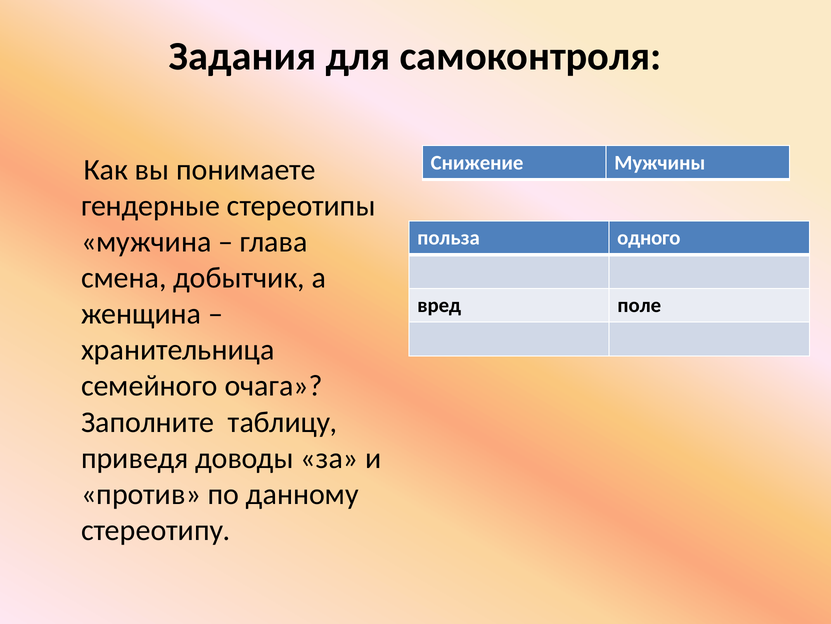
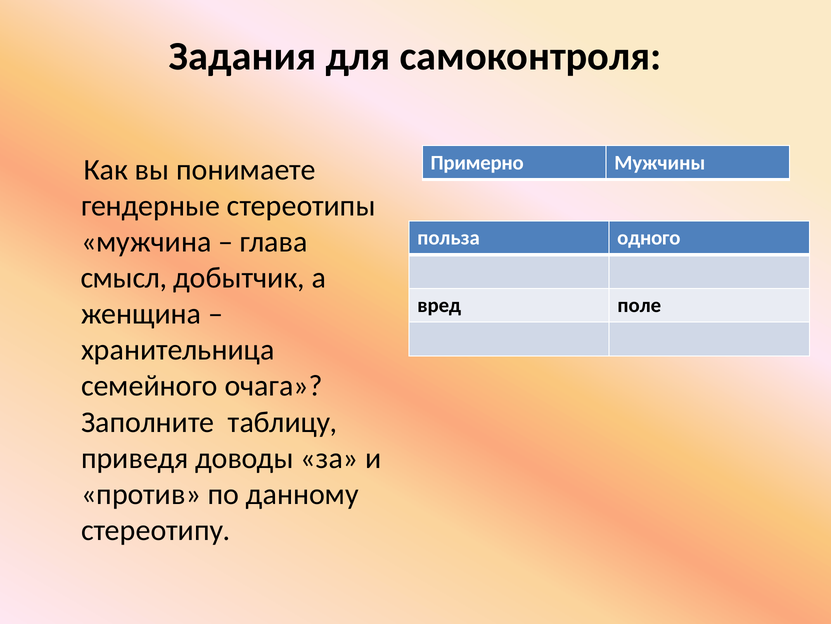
Снижение: Снижение -> Примерно
смена: смена -> смысл
